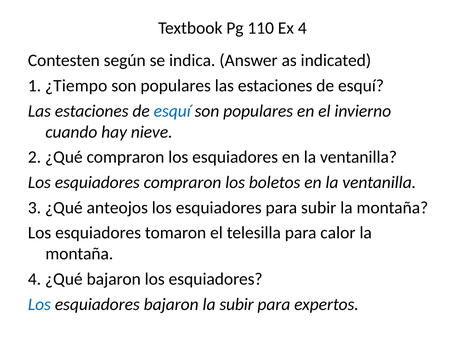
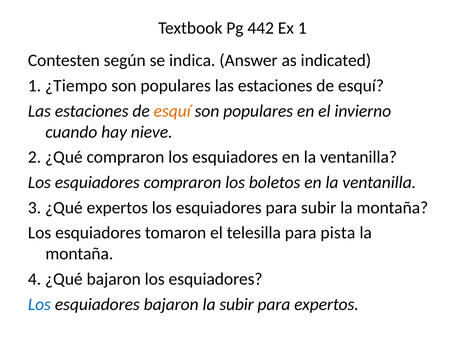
110: 110 -> 442
Ex 4: 4 -> 1
esquí at (172, 111) colour: blue -> orange
¿Qué anteojos: anteojos -> expertos
calor: calor -> pista
